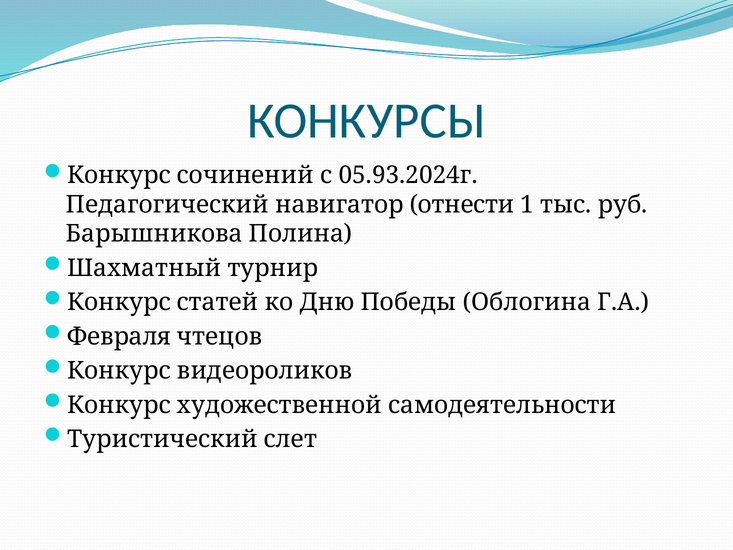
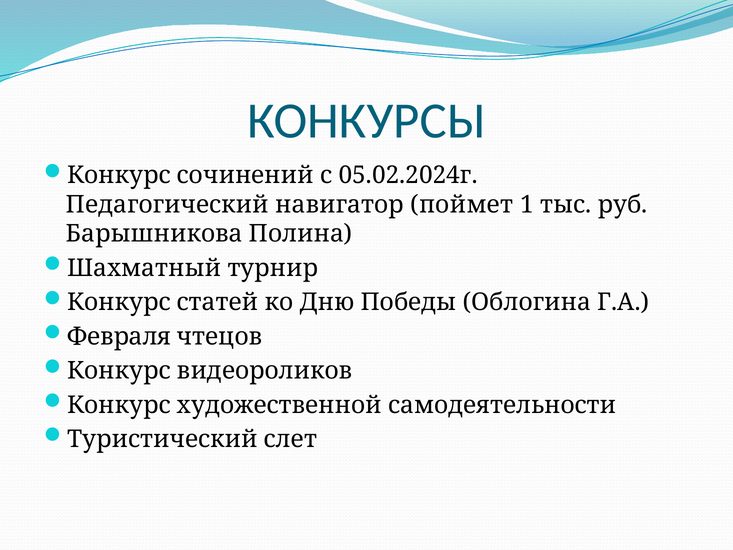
05.93.2024г: 05.93.2024г -> 05.02.2024г
отнести: отнести -> поймет
